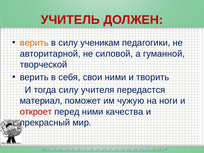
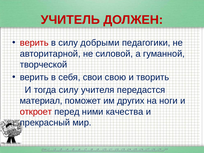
верить at (34, 43) colour: orange -> red
ученикам: ученикам -> добрыми
свои ними: ними -> свою
чужую: чужую -> других
